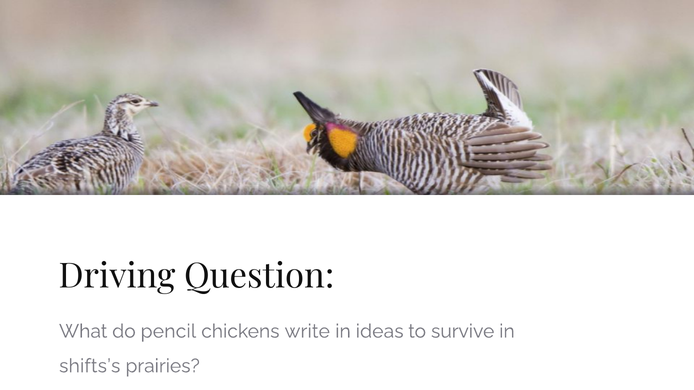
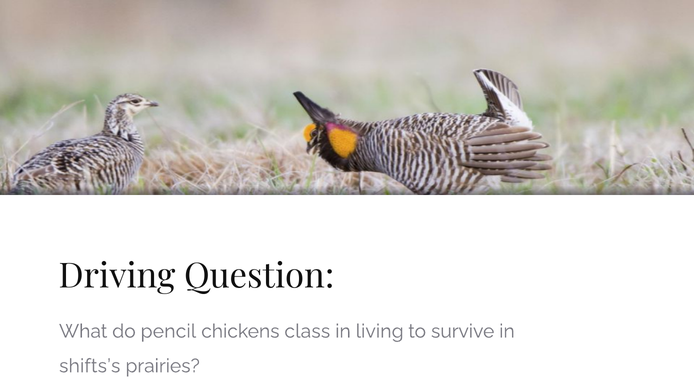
write: write -> class
ideas: ideas -> living
